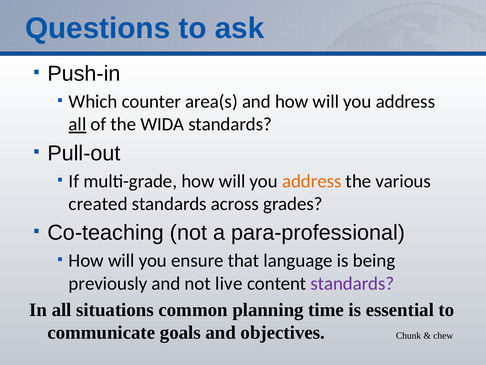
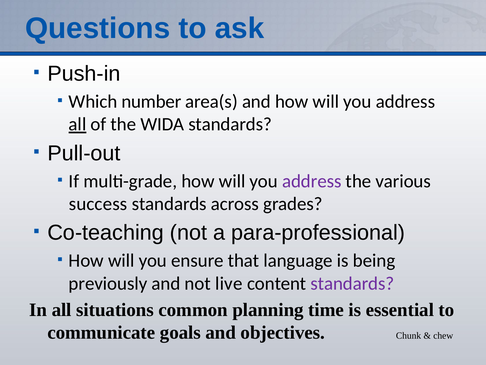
counter: counter -> number
address at (312, 181) colour: orange -> purple
created: created -> success
